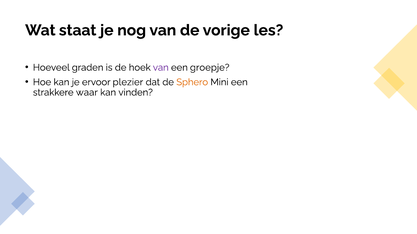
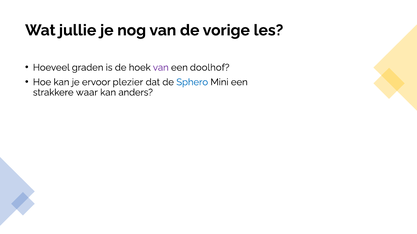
staat: staat -> jullie
groepje: groepje -> doolhof
Sphero colour: orange -> blue
vinden: vinden -> anders
